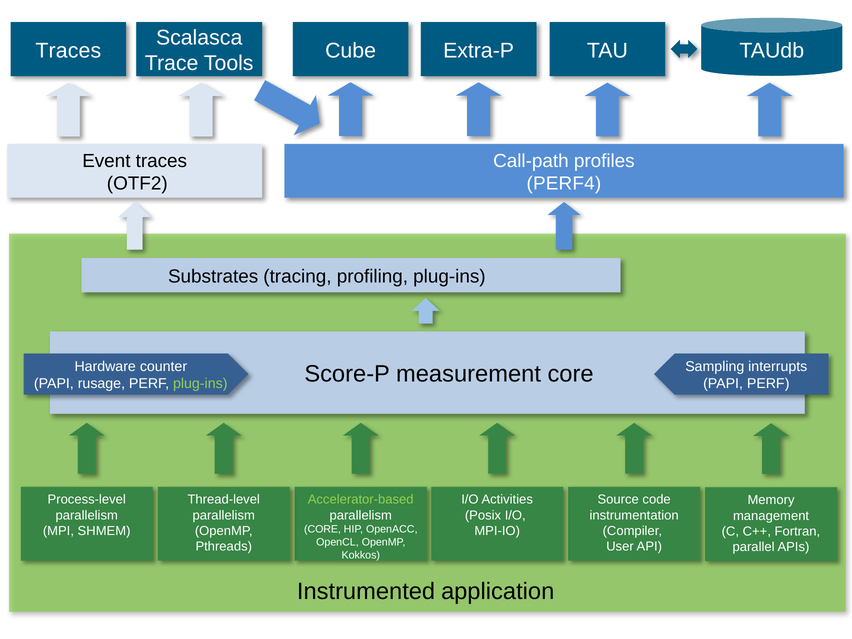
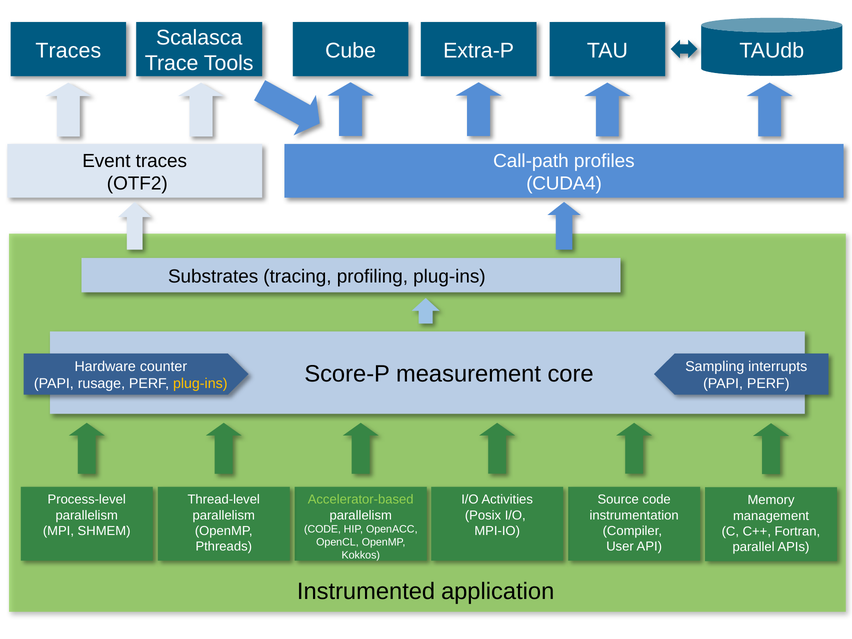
PERF4: PERF4 -> CUDA4
plug-ins at (200, 384) colour: light green -> yellow
CORE at (322, 529): CORE -> CODE
